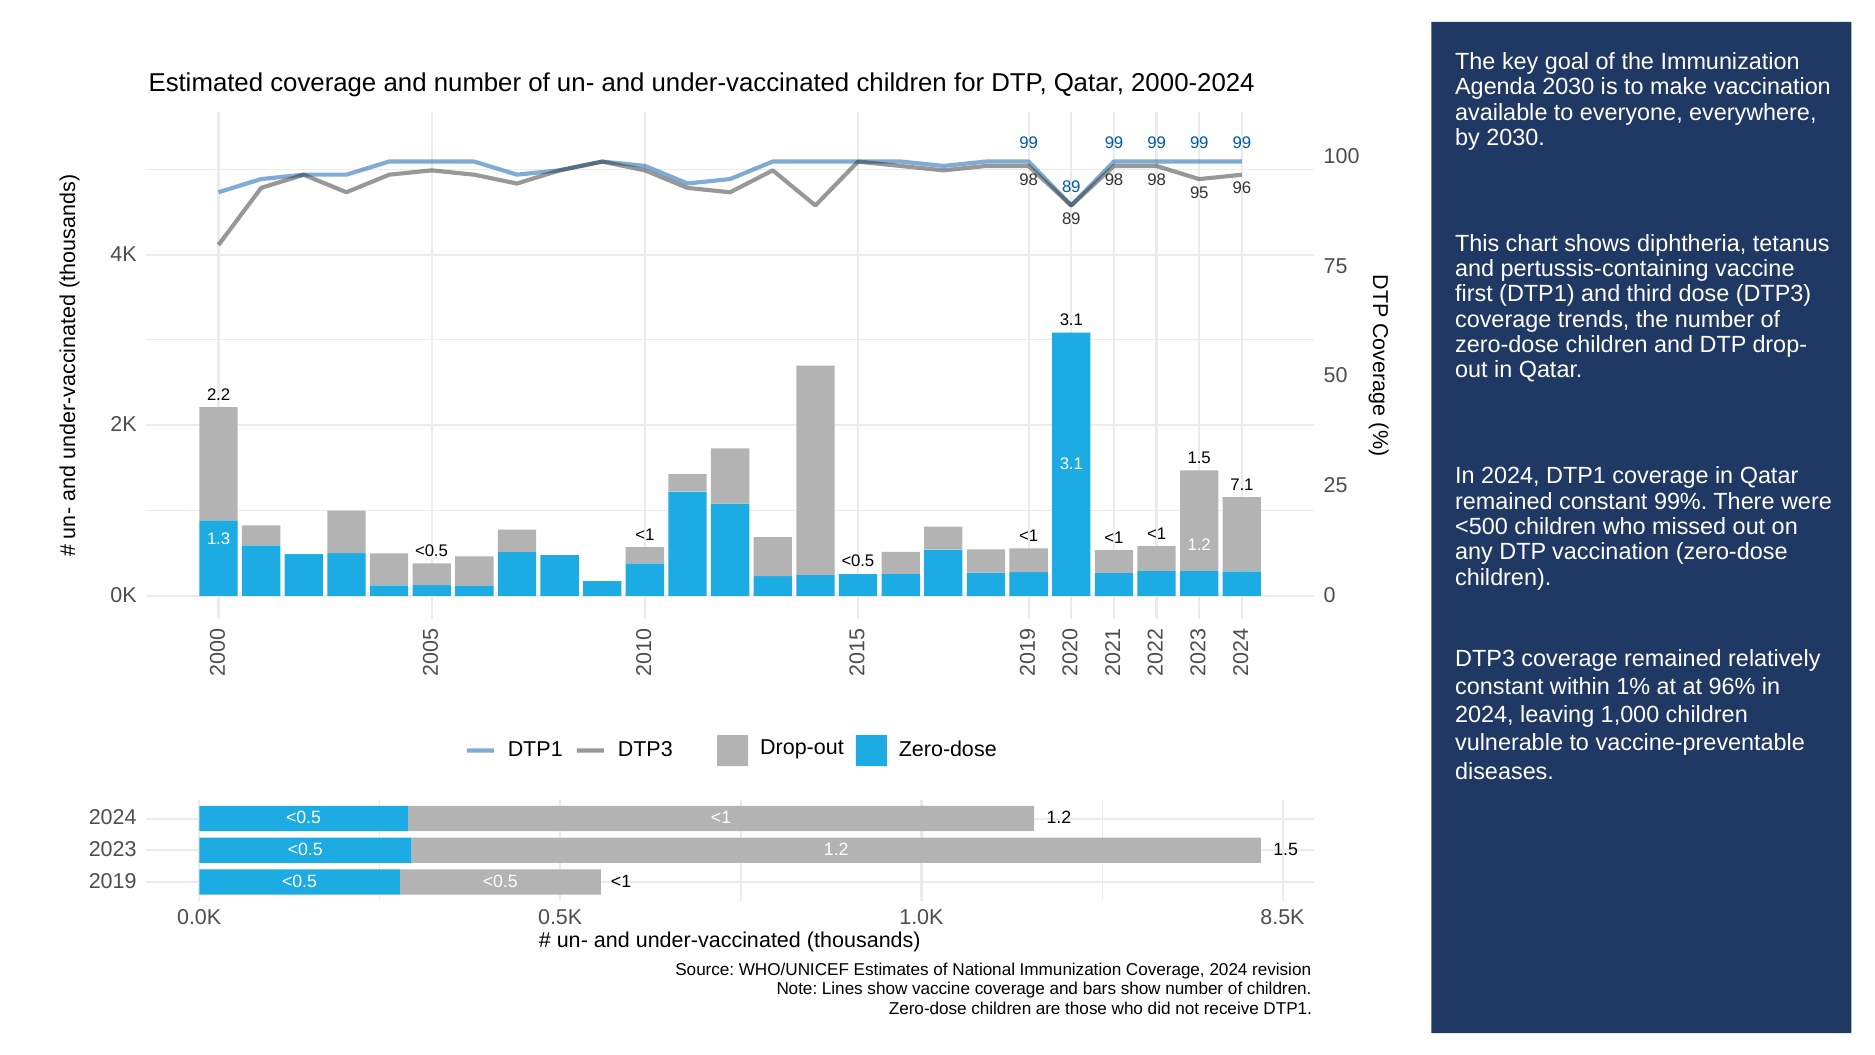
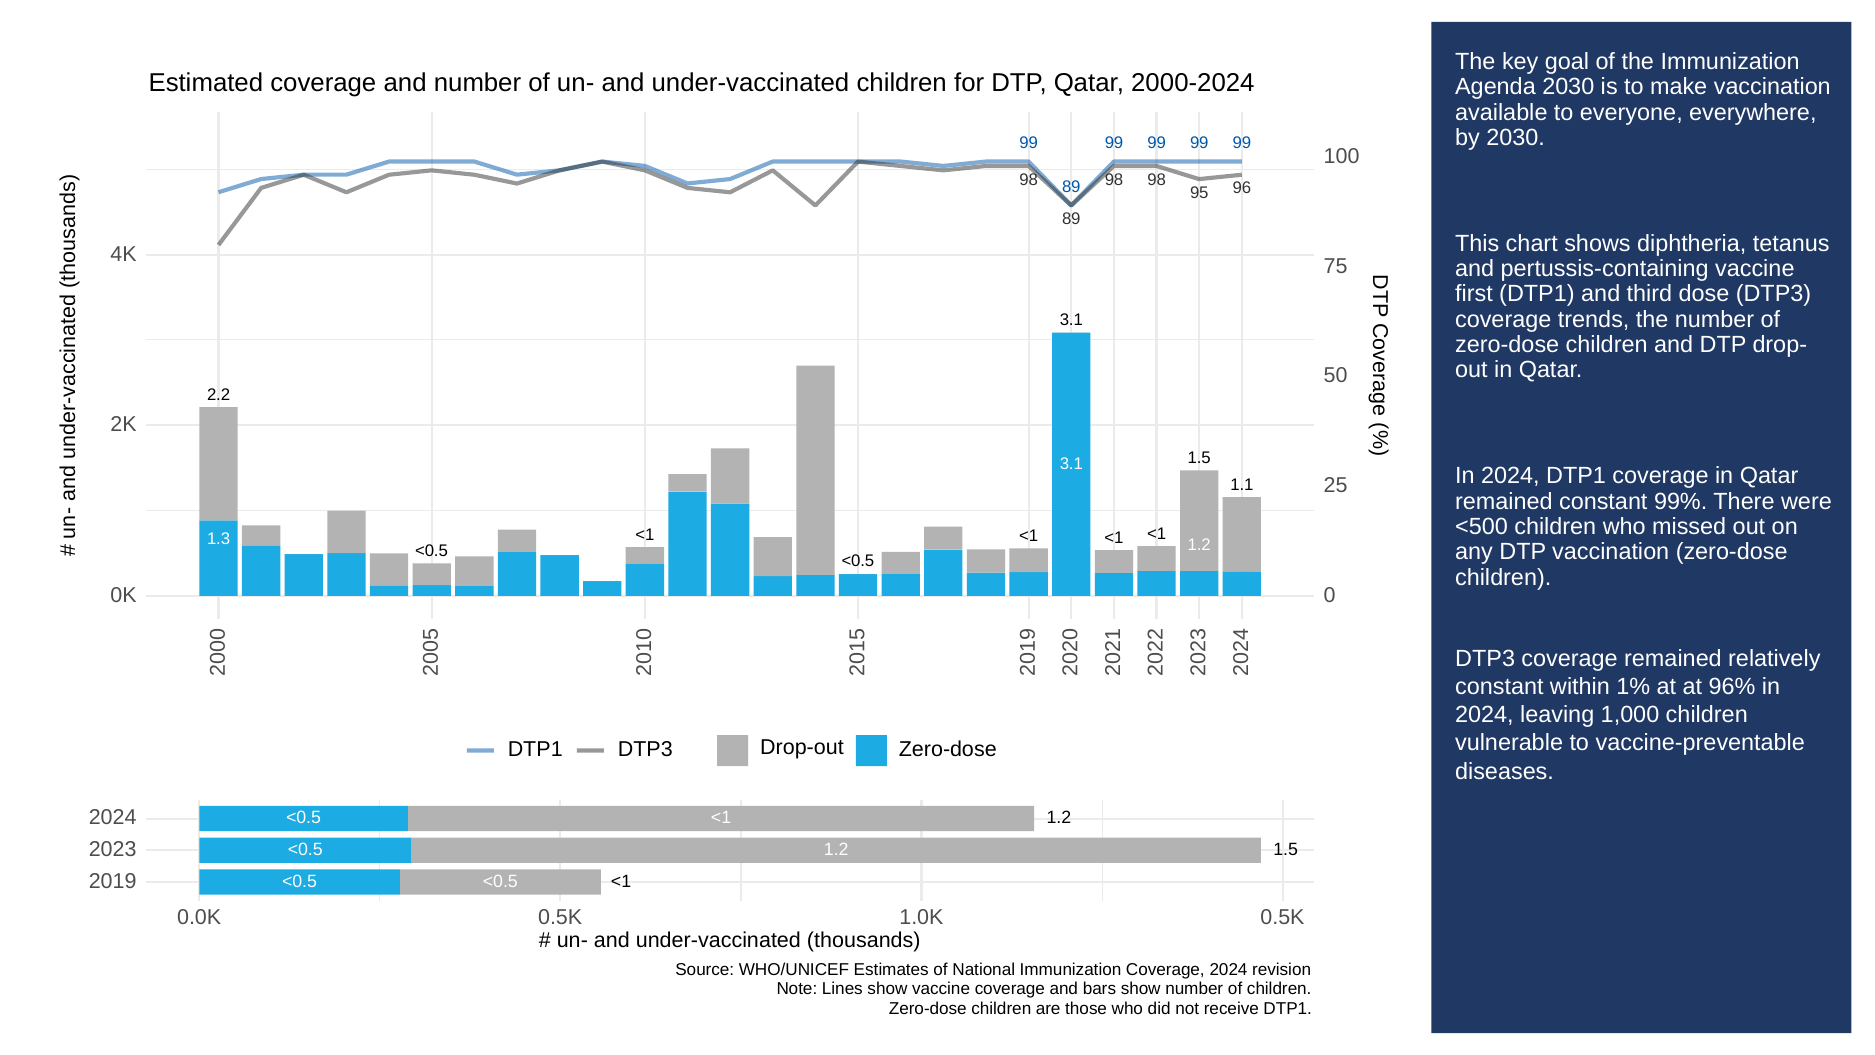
7.1: 7.1 -> 1.1
1.0K 8.5K: 8.5K -> 0.5K
